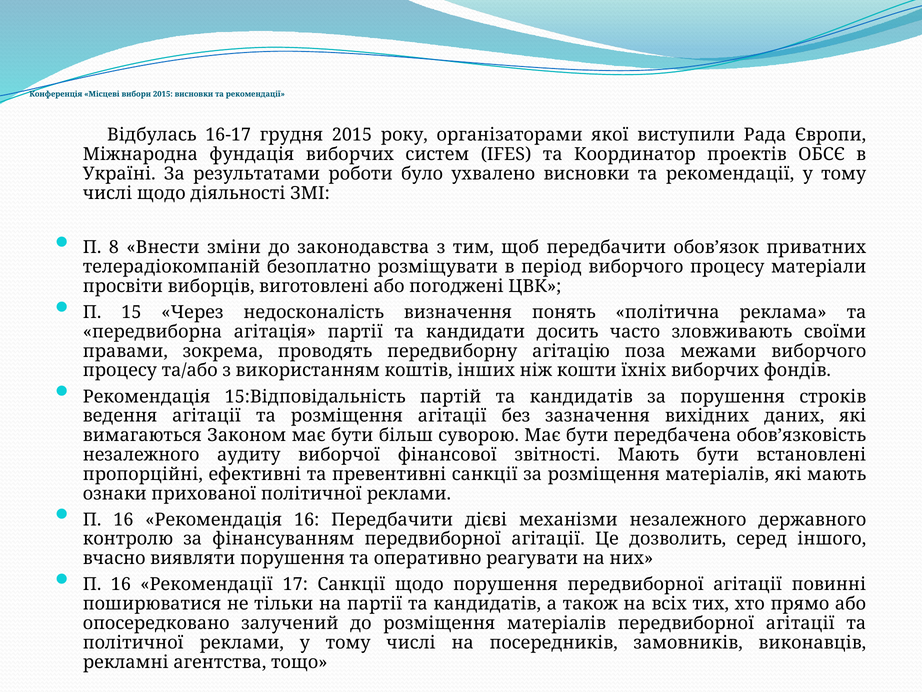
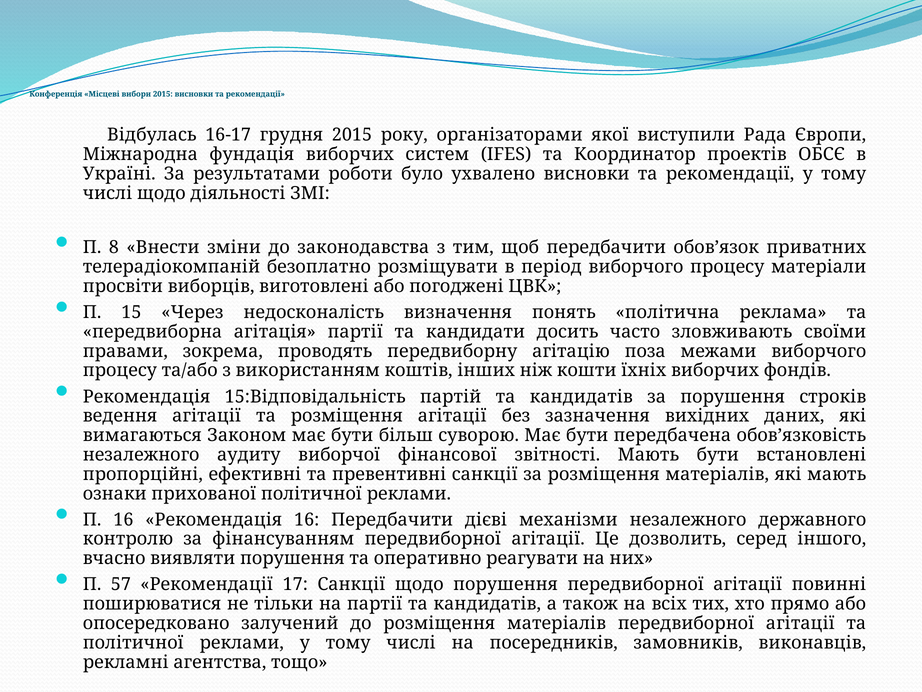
16 at (121, 584): 16 -> 57
